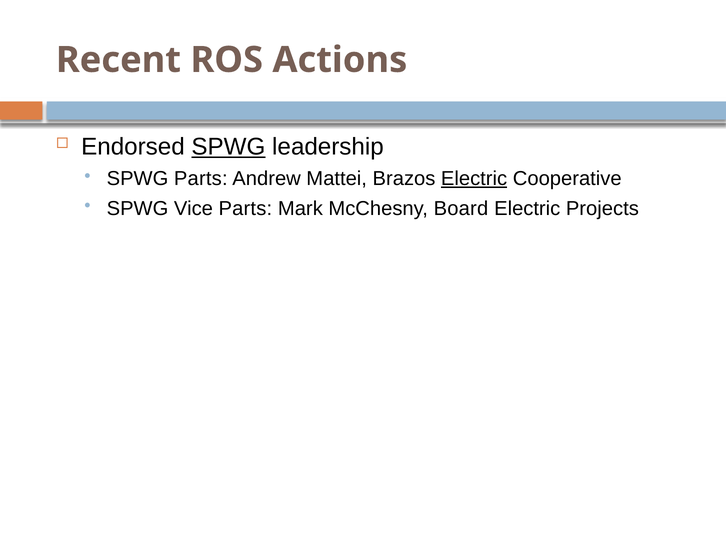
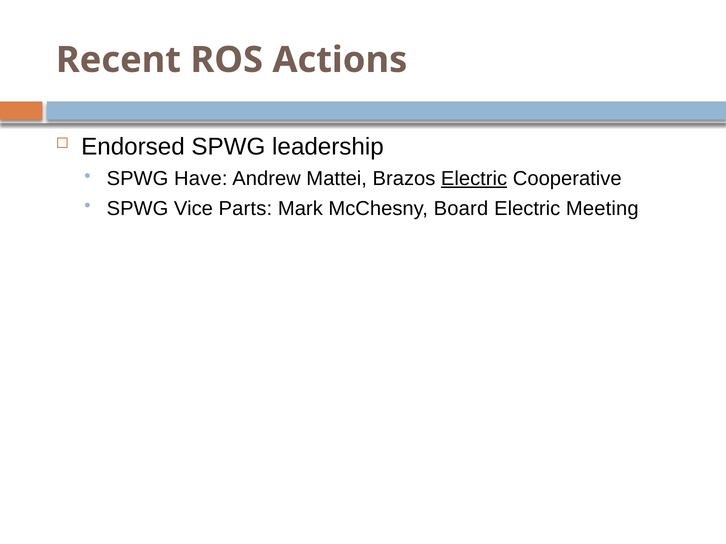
SPWG at (228, 147) underline: present -> none
SPWG Parts: Parts -> Have
Projects: Projects -> Meeting
